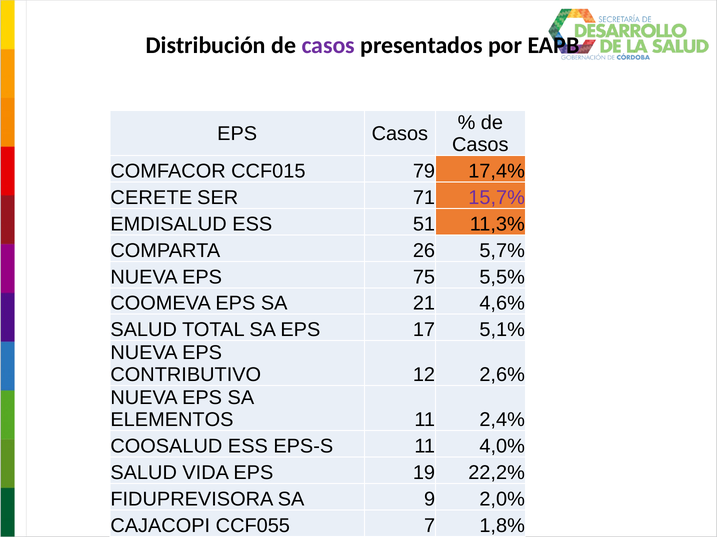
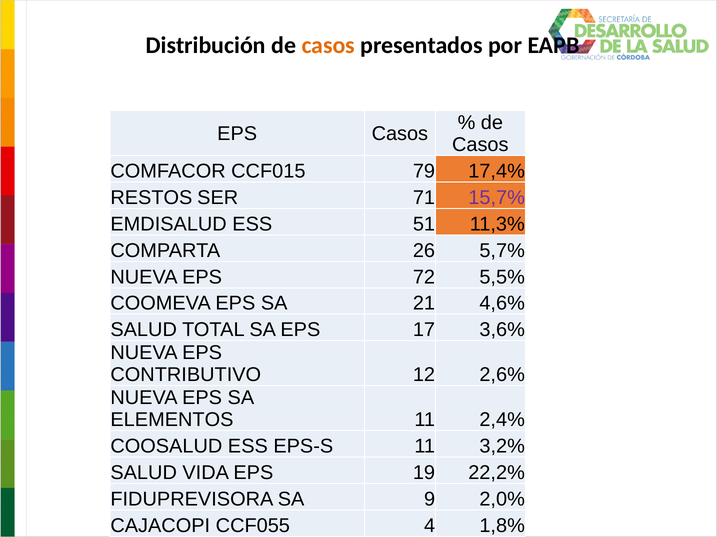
casos at (328, 45) colour: purple -> orange
CERETE: CERETE -> RESTOS
75: 75 -> 72
5,1%: 5,1% -> 3,6%
4,0%: 4,0% -> 3,2%
7: 7 -> 4
